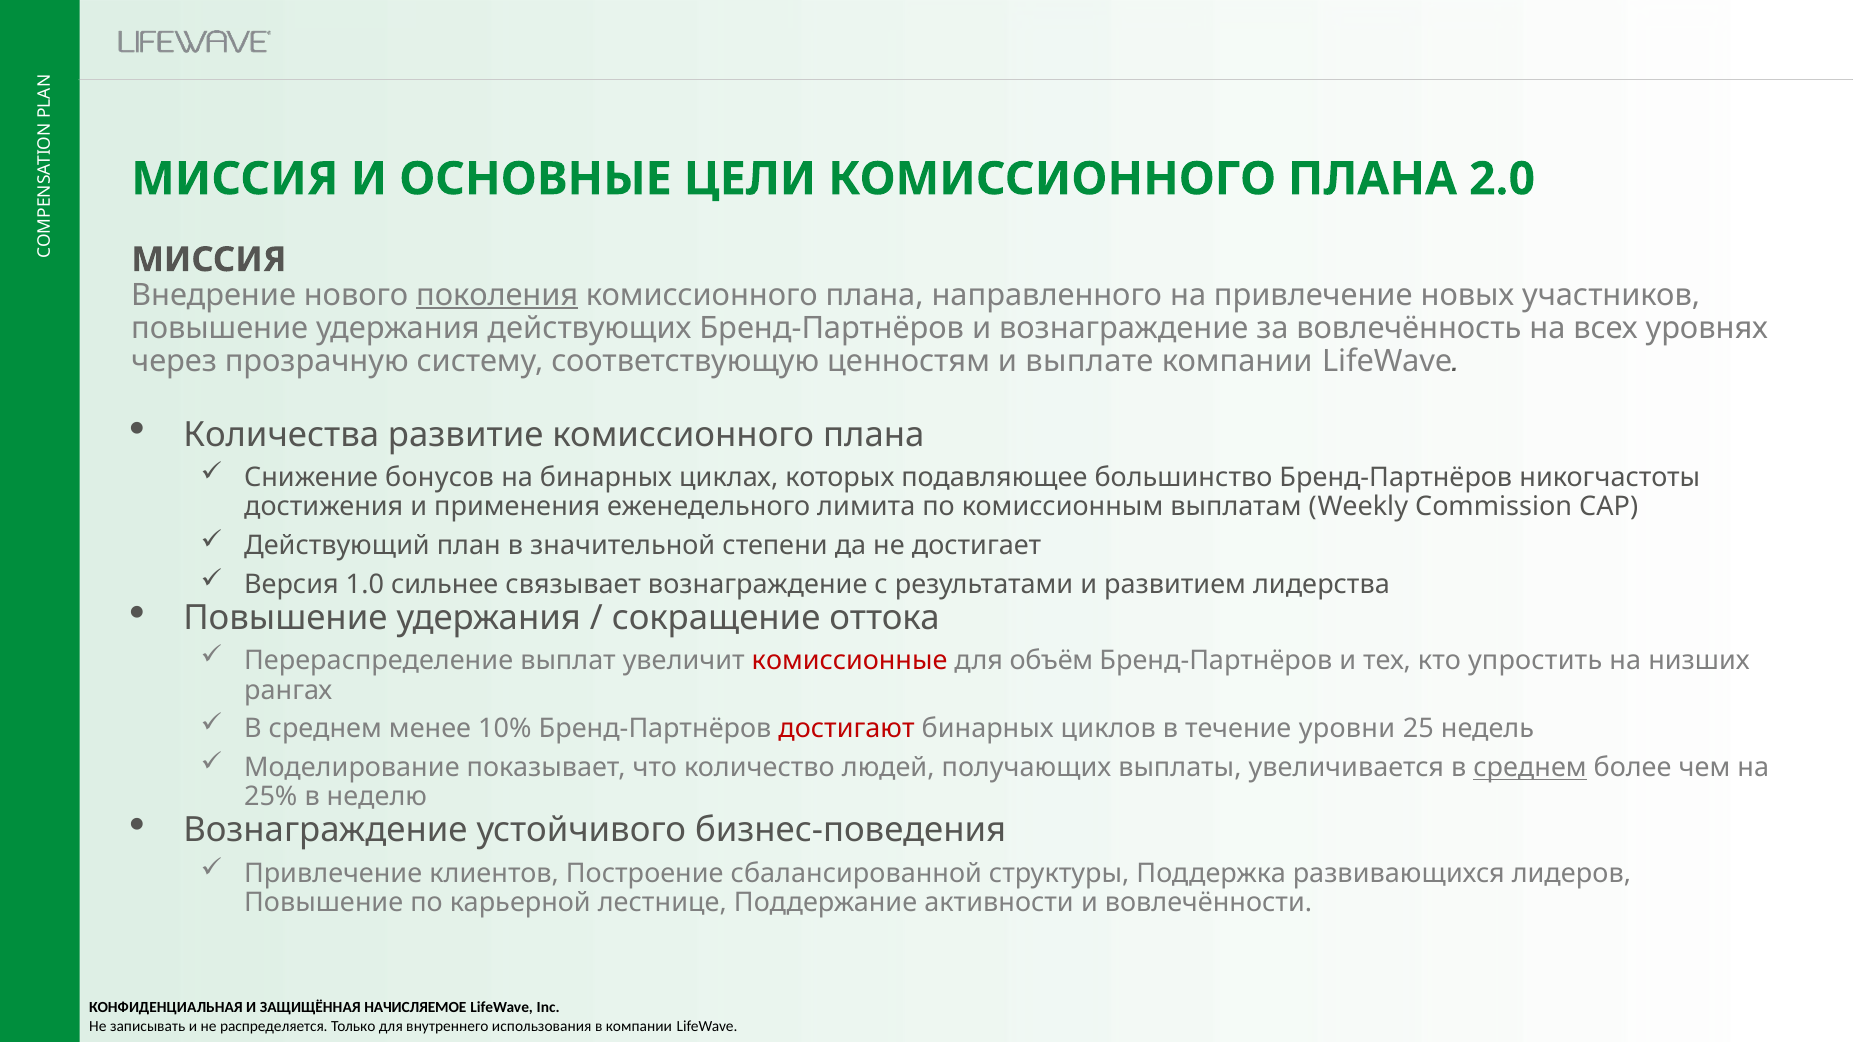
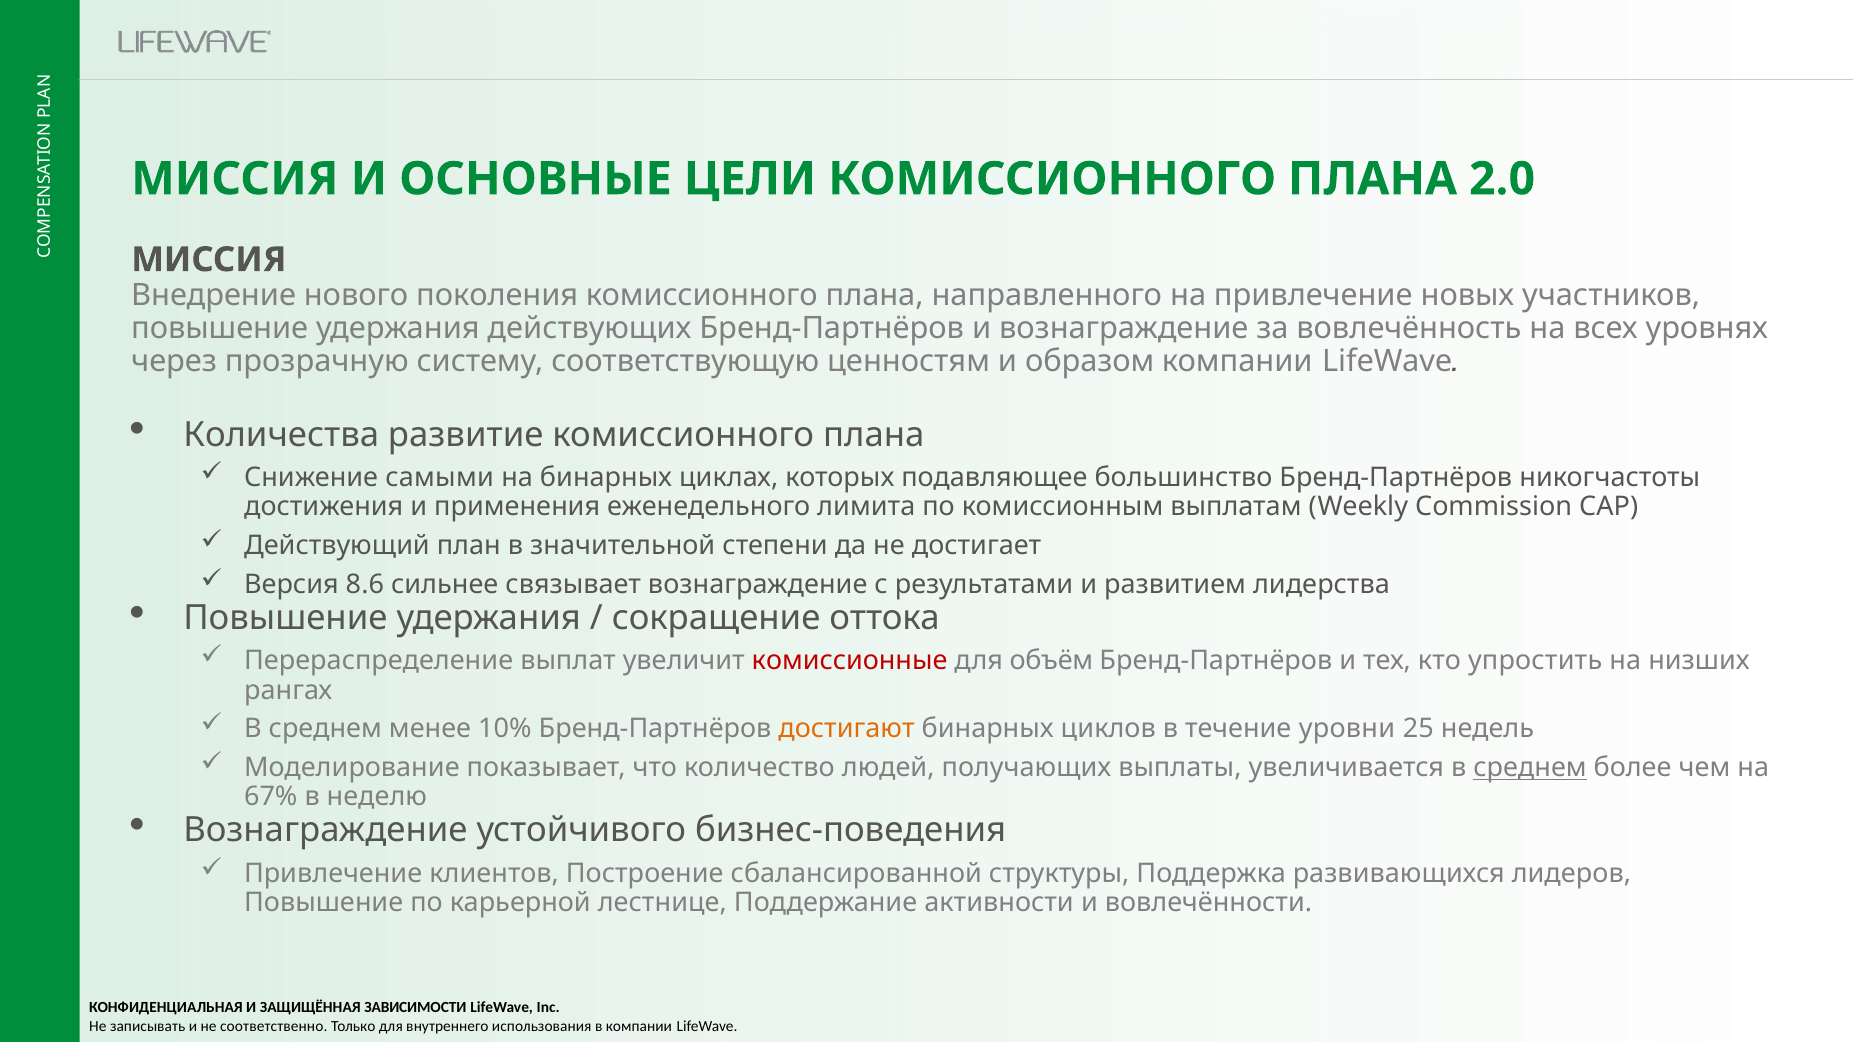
поколения underline: present -> none
выплате: выплате -> образом
бонусов: бонусов -> самыми
1.0: 1.0 -> 8.6
достигают colour: red -> orange
25%: 25% -> 67%
НАЧИСЛЯЕМОЕ: НАЧИСЛЯЕМОЕ -> ЗАВИСИМОСТИ
распределяется: распределяется -> соответственно
